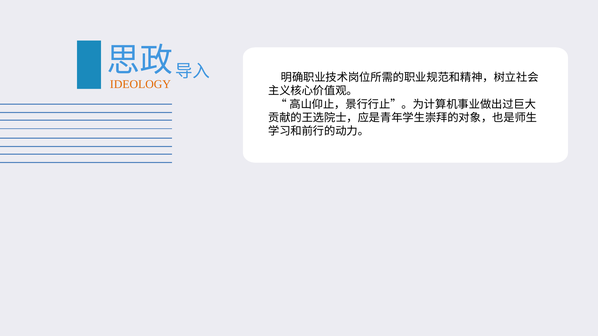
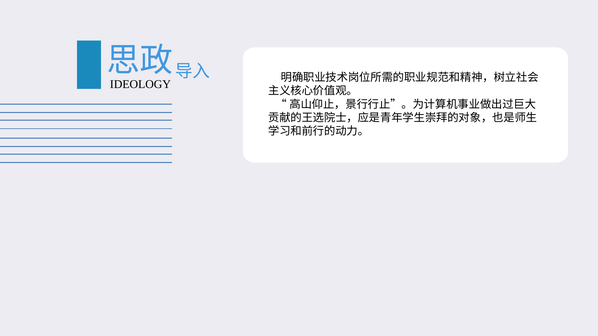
IDEOLOGY colour: orange -> black
